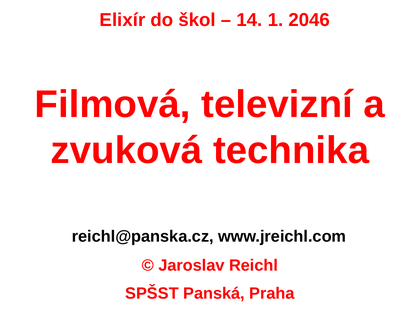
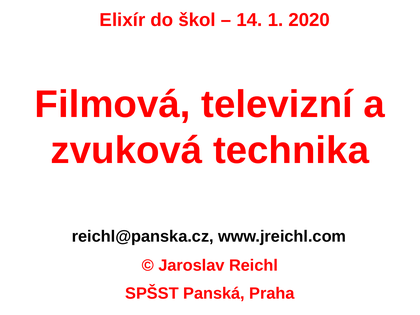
2046: 2046 -> 2020
